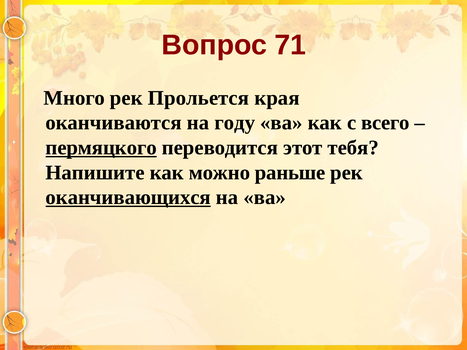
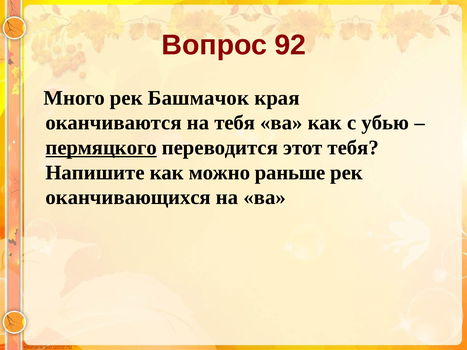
71: 71 -> 92
Прольется: Прольется -> Башмачок
на году: году -> тебя
всего: всего -> убью
оканчивающихся underline: present -> none
